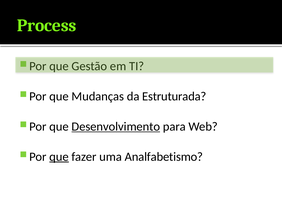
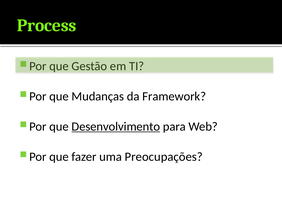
Estruturada: Estruturada -> Framework
que at (59, 156) underline: present -> none
Analfabetismo: Analfabetismo -> Preocupações
